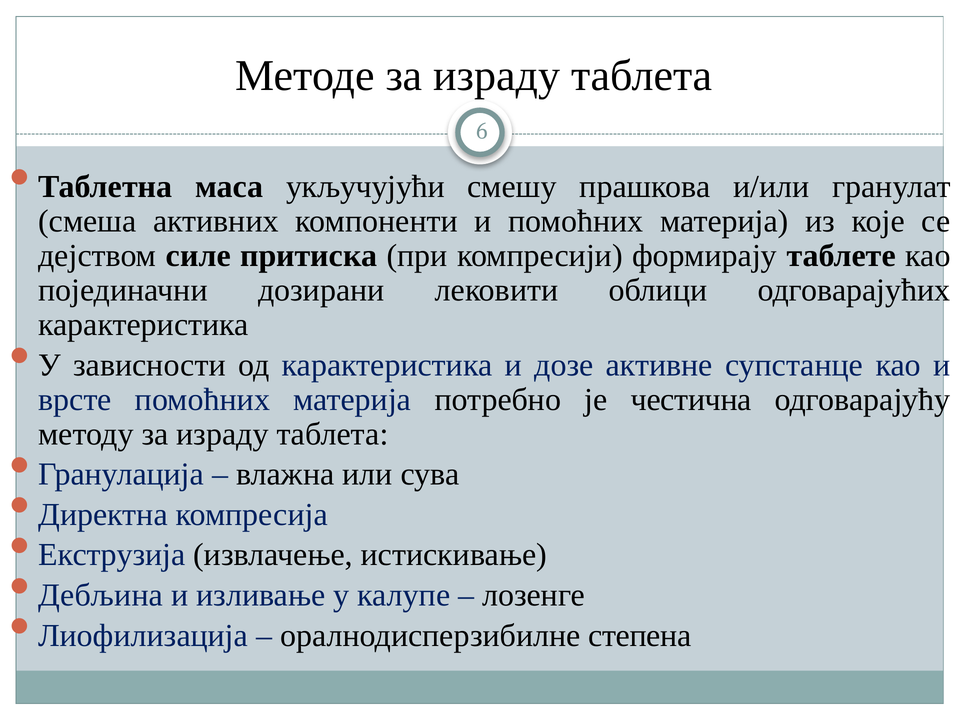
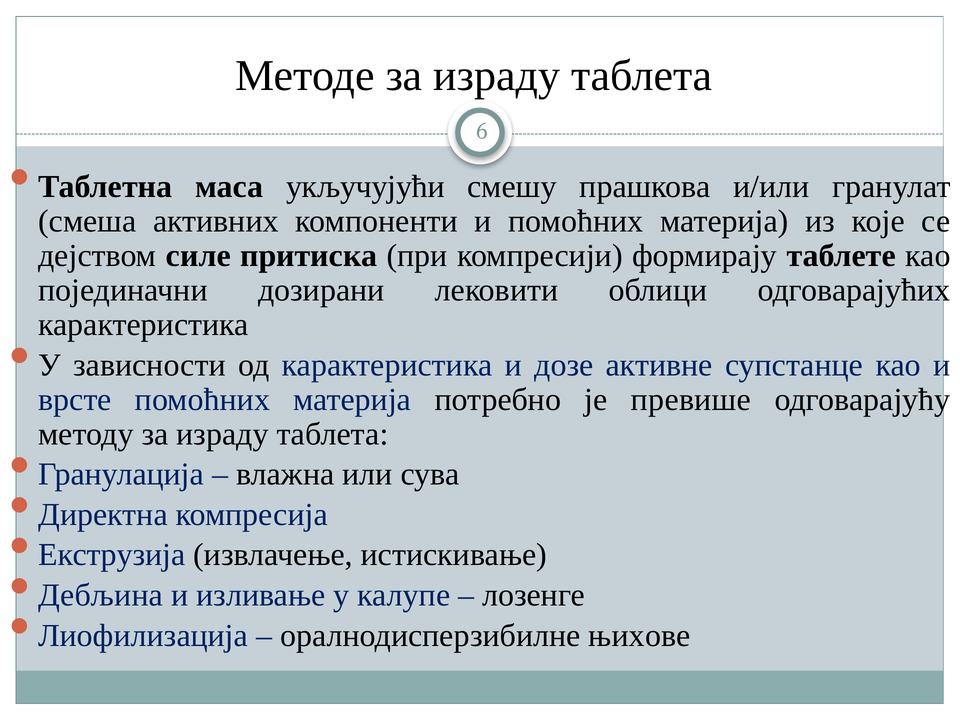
честична: честична -> превише
степена: степена -> њихове
